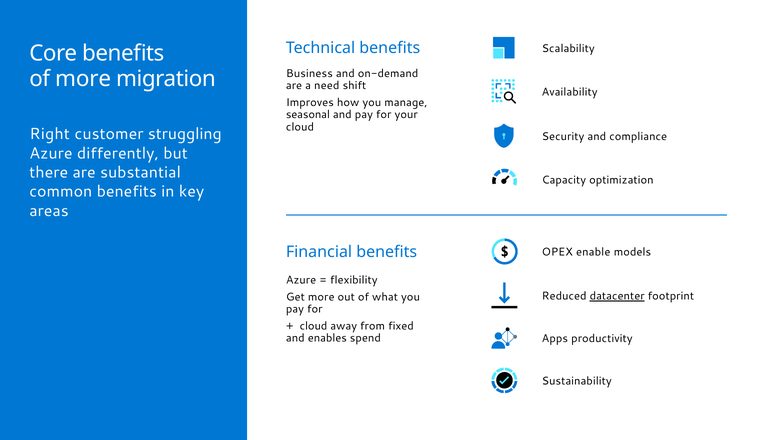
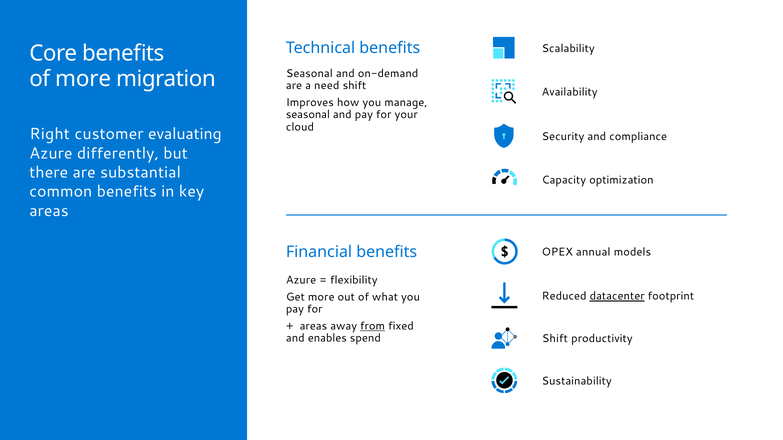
Business at (309, 74): Business -> Seasonal
struggling: struggling -> evaluating
enable: enable -> annual
cloud at (313, 326): cloud -> areas
from underline: none -> present
Apps at (555, 339): Apps -> Shift
